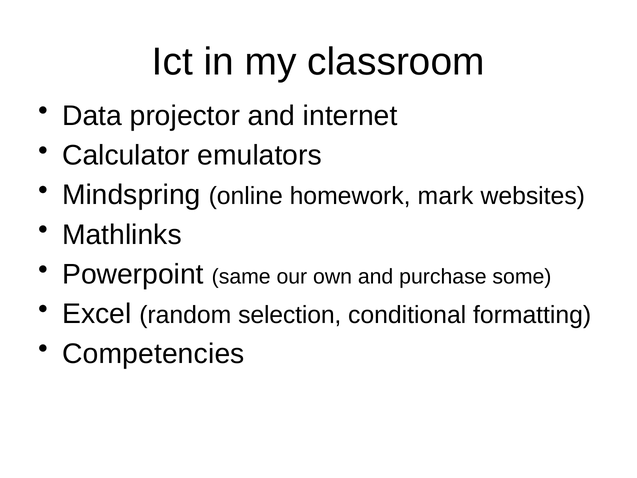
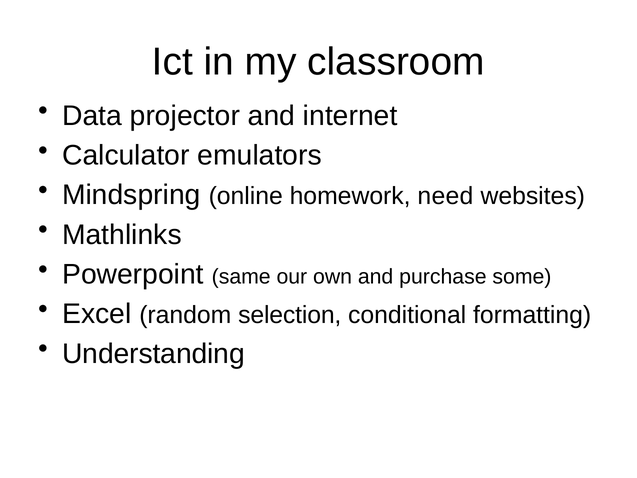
mark: mark -> need
Competencies: Competencies -> Understanding
